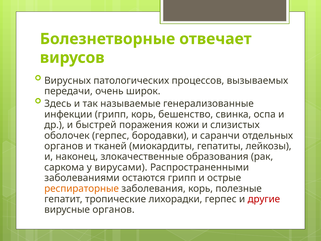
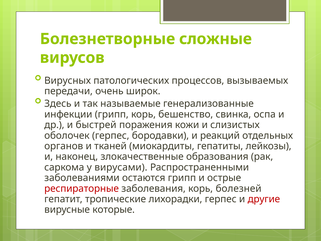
отвечает: отвечает -> сложные
саранчи: саранчи -> реакций
респираторные colour: orange -> red
полезные: полезные -> болезней
вирусные органов: органов -> которые
